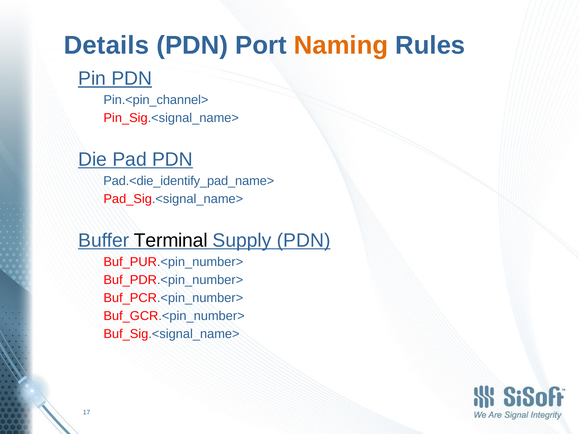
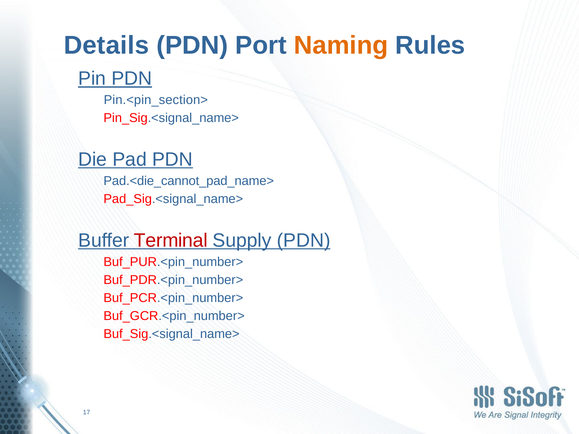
Pin.<pin_channel>: Pin.<pin_channel> -> Pin.<pin_section>
Pad.<die_identify_pad_name>: Pad.<die_identify_pad_name> -> Pad.<die_cannot_pad_name>
Terminal colour: black -> red
